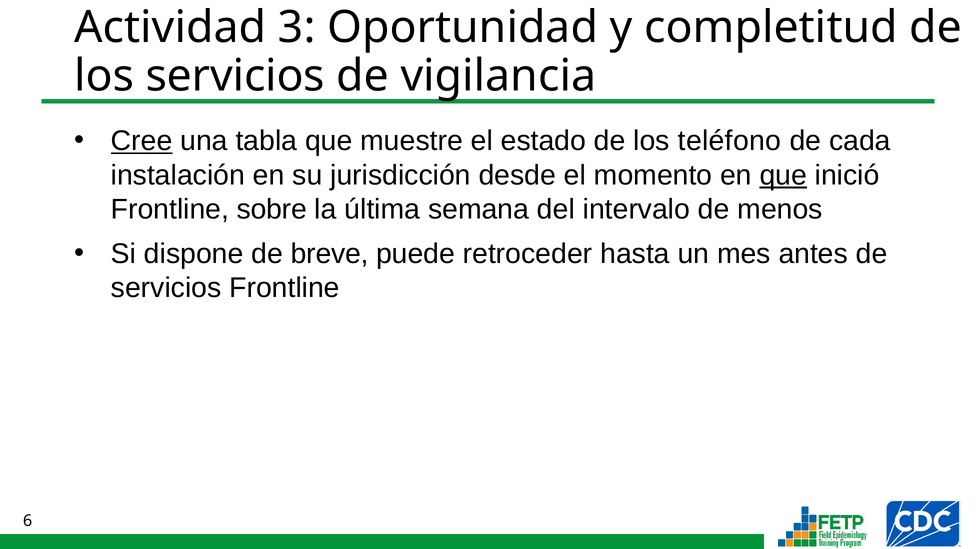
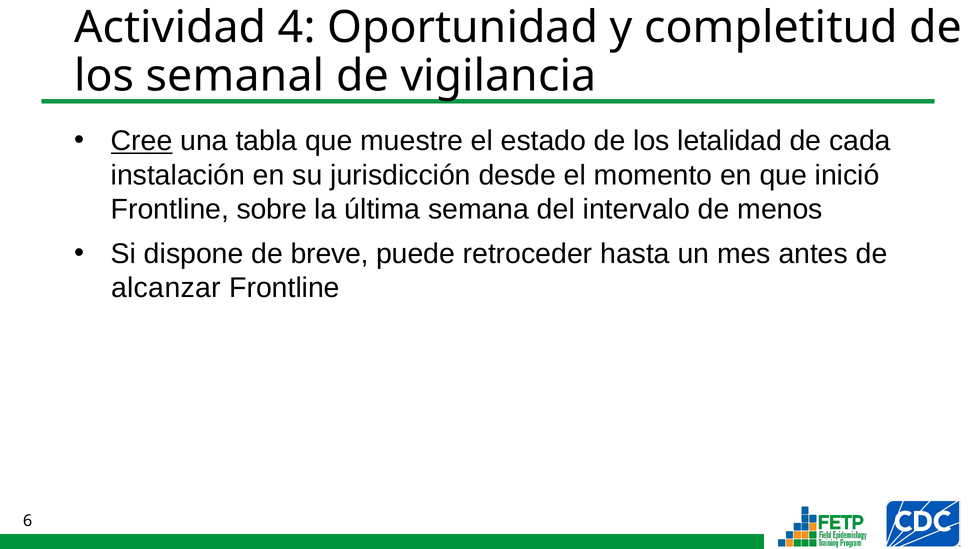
3: 3 -> 4
los servicios: servicios -> semanal
teléfono: teléfono -> letalidad
que at (783, 175) underline: present -> none
servicios at (166, 288): servicios -> alcanzar
